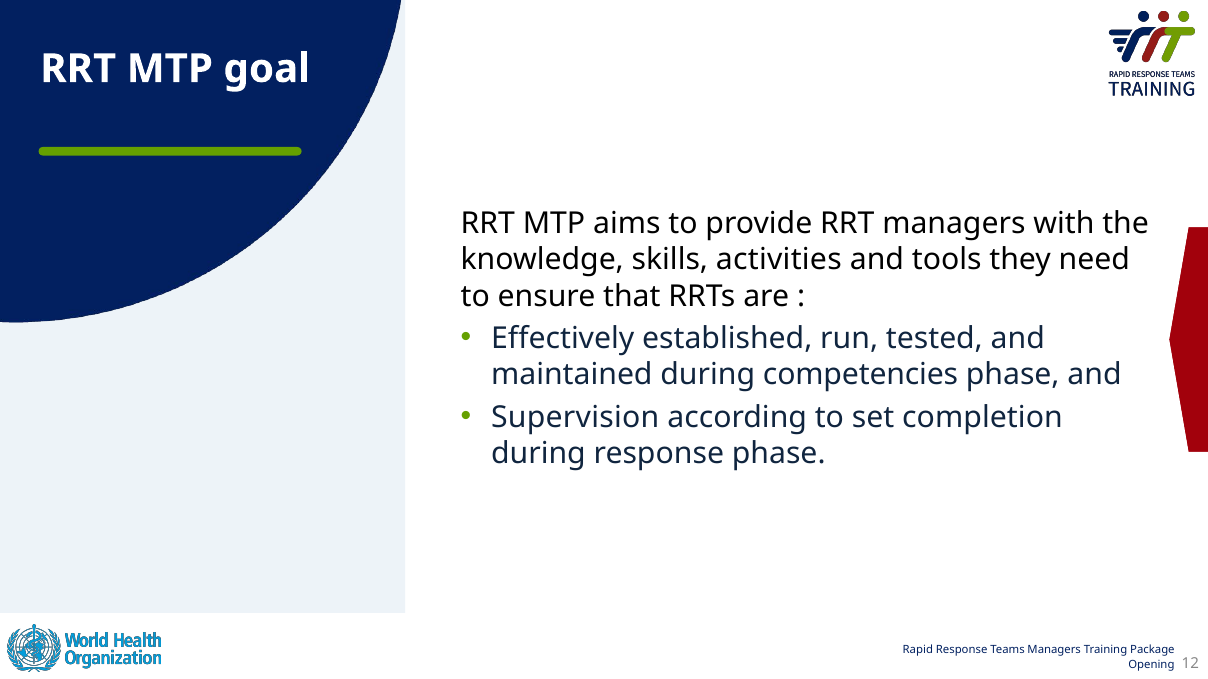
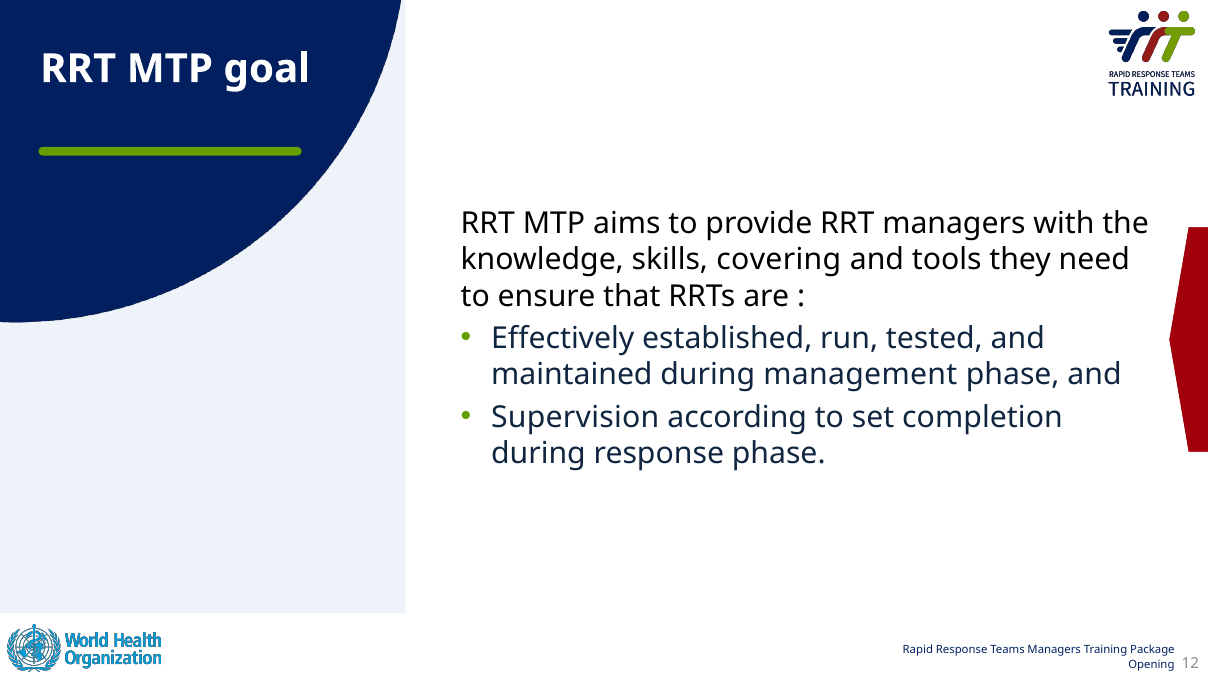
activities: activities -> covering
competencies: competencies -> management
